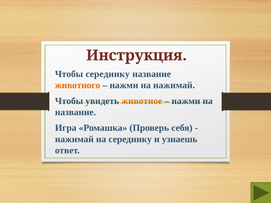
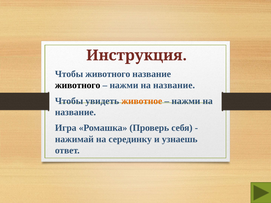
Чтобы серединку: серединку -> животного
животного at (78, 85) colour: orange -> black
нажимай at (174, 85): нажимай -> название
